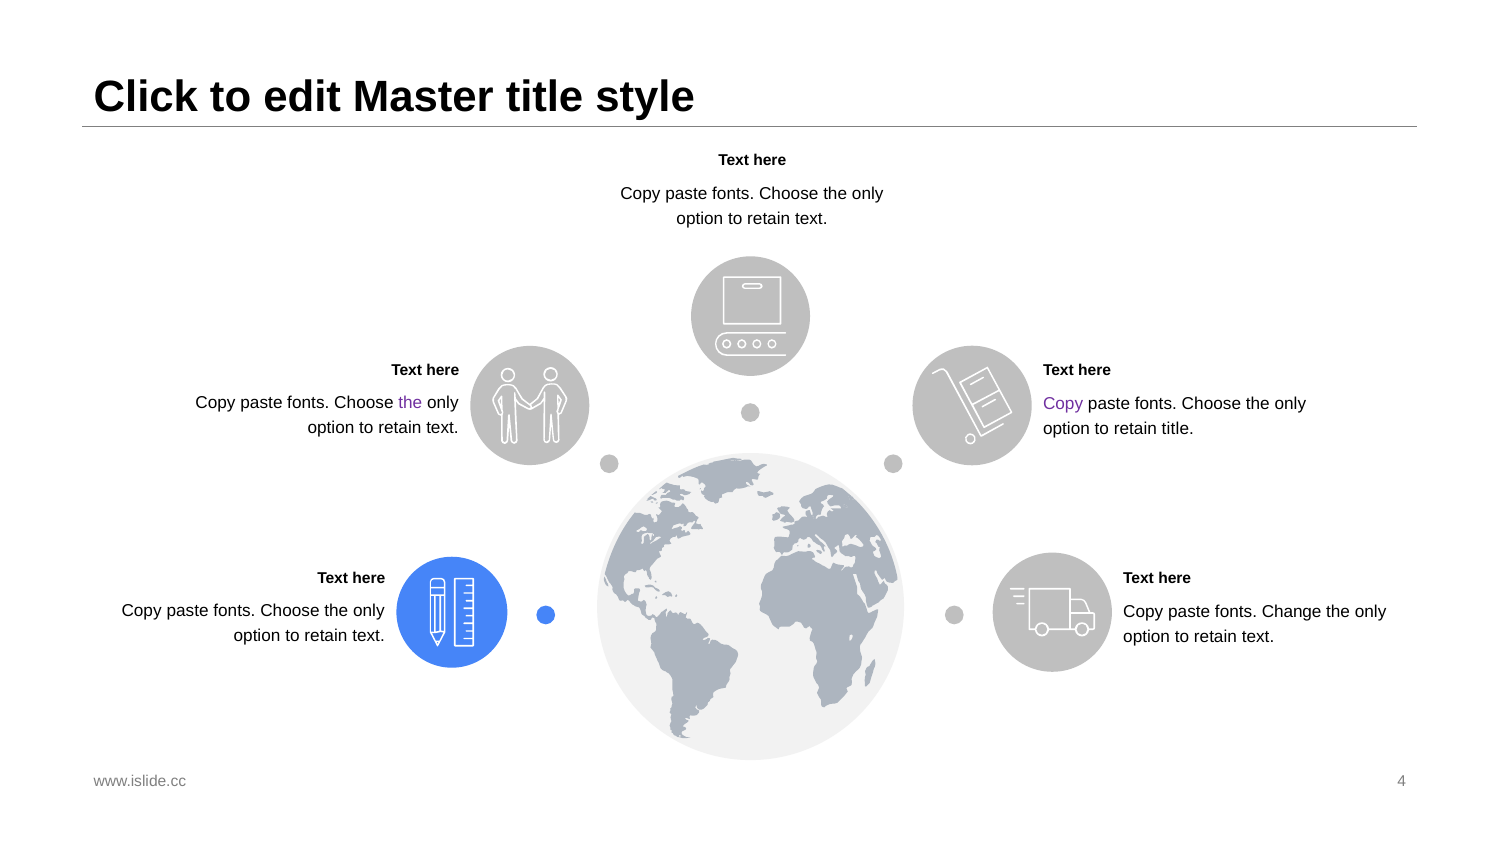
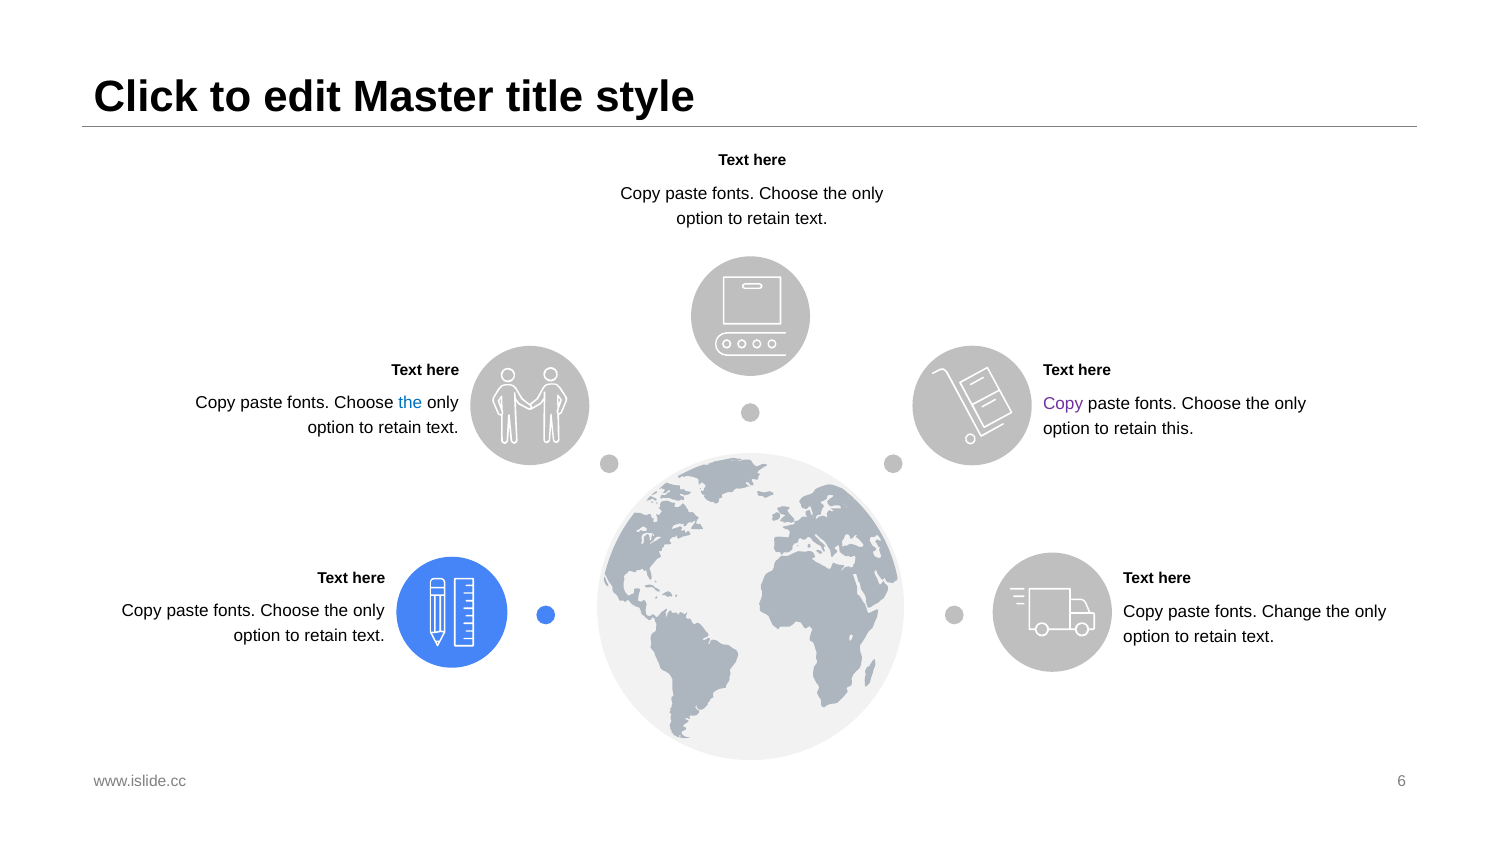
the at (410, 403) colour: purple -> blue
retain title: title -> this
4: 4 -> 6
